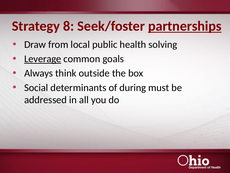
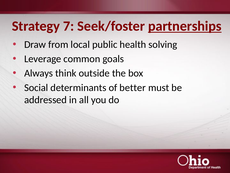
8: 8 -> 7
Leverage underline: present -> none
during: during -> better
